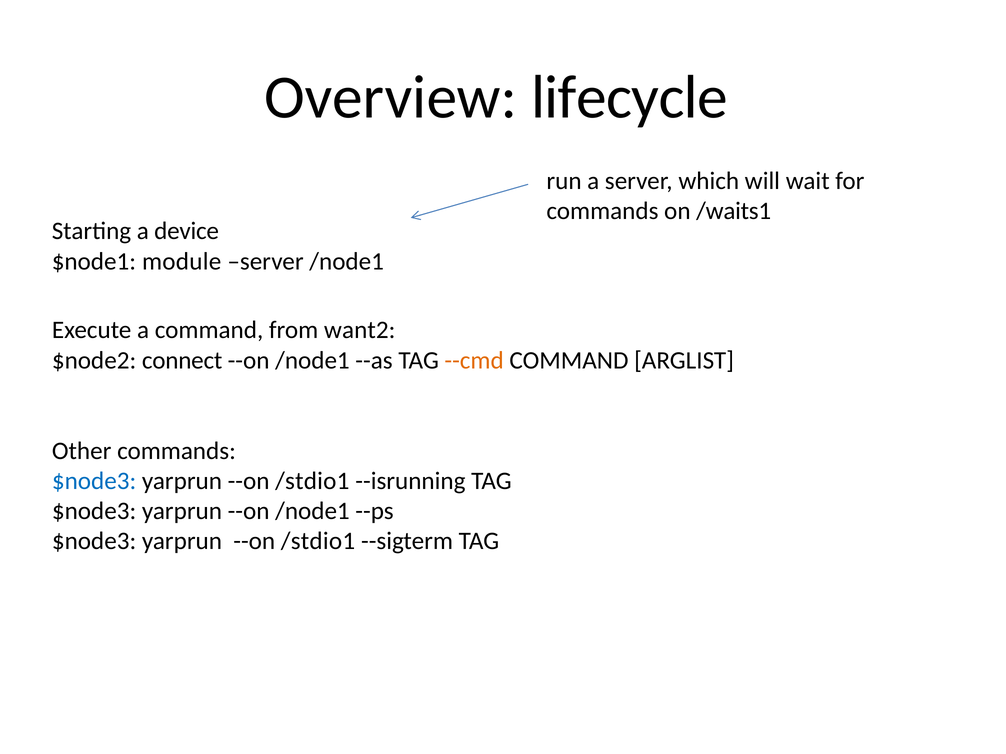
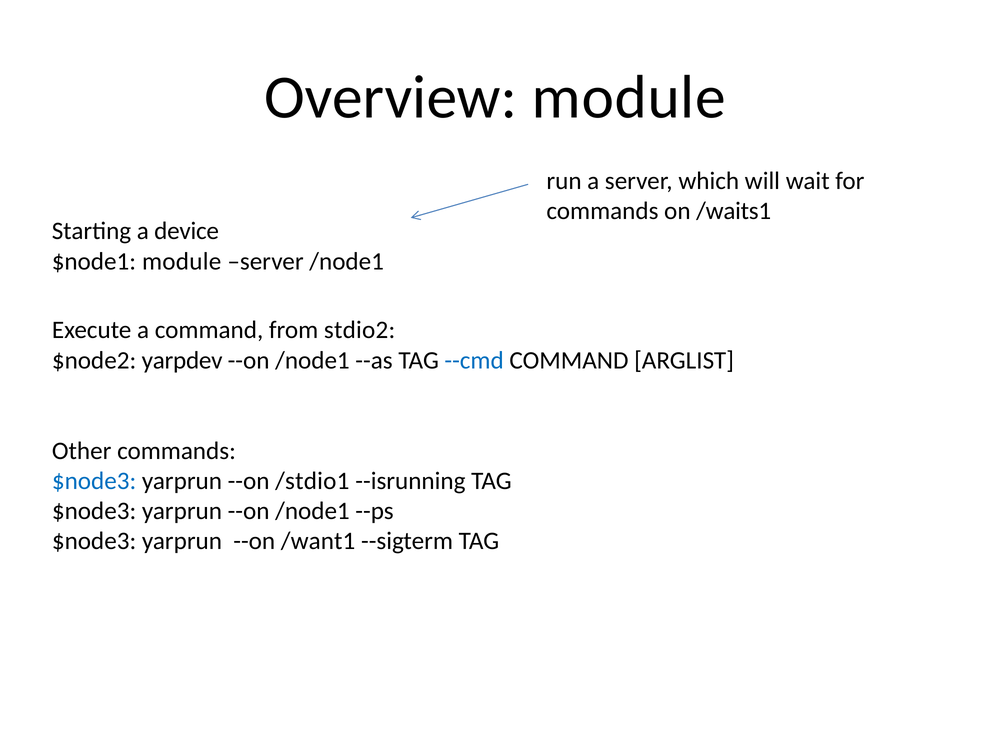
Overview lifecycle: lifecycle -> module
want2: want2 -> stdio2
connect: connect -> yarpdev
--cmd colour: orange -> blue
/stdio1 at (318, 542): /stdio1 -> /want1
